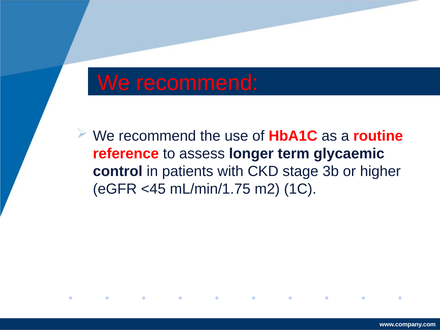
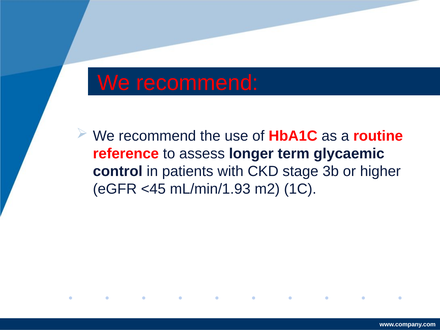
mL/min/1.75: mL/min/1.75 -> mL/min/1.93
